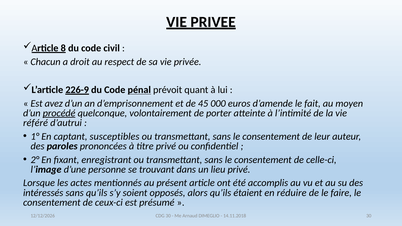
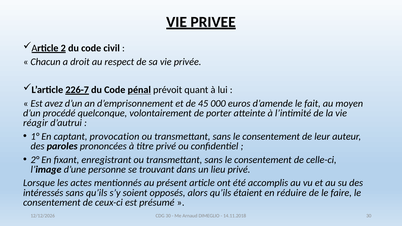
8: 8 -> 2
226-9: 226-9 -> 226-7
procédé underline: present -> none
référé: référé -> réagir
susceptibles: susceptibles -> provocation
